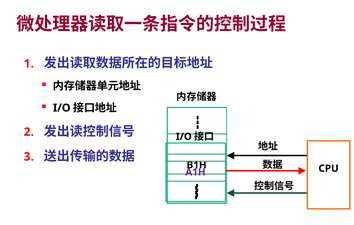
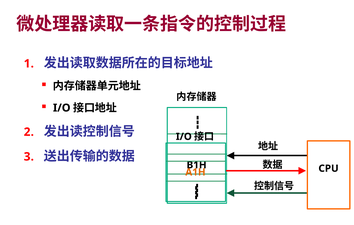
A1H colour: purple -> orange
